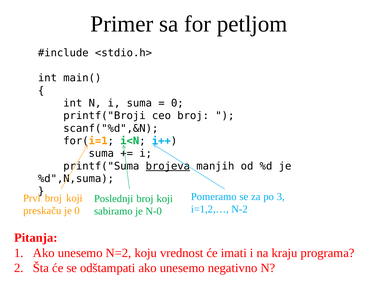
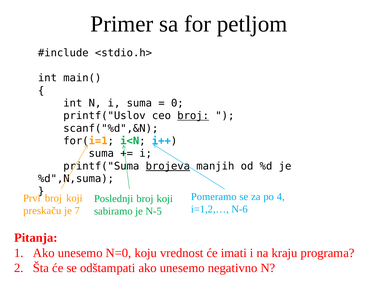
printf("Broji: printf("Broji -> printf("Uslov
broj at (193, 116) underline: none -> present
3: 3 -> 4
N-2: N-2 -> N-6
je 0: 0 -> 7
N-0: N-0 -> N-5
N=2: N=2 -> N=0
